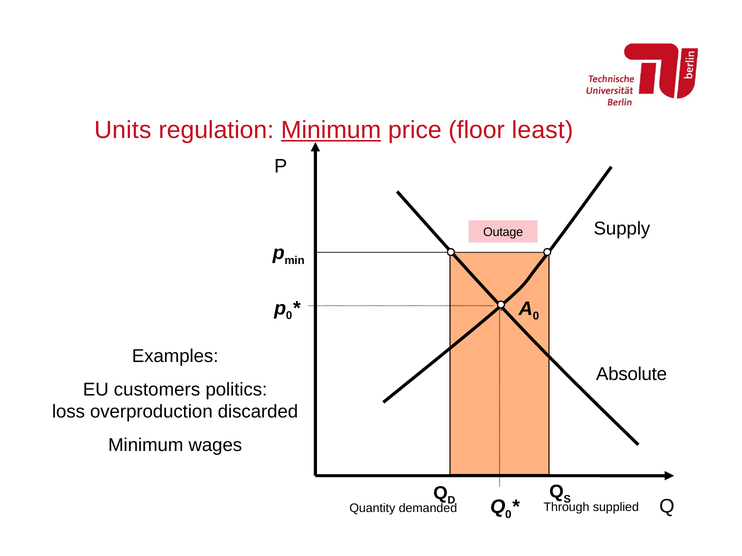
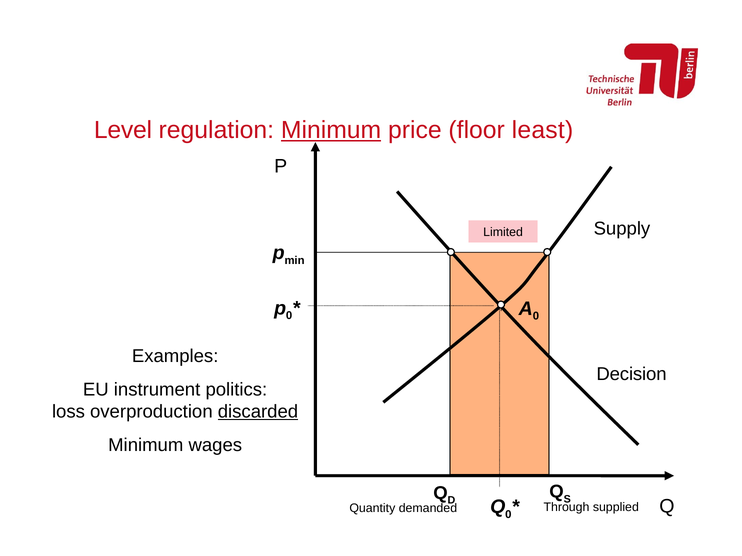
Units: Units -> Level
Outage: Outage -> Limited
Absolute: Absolute -> Decision
customers: customers -> instrument
discarded underline: none -> present
